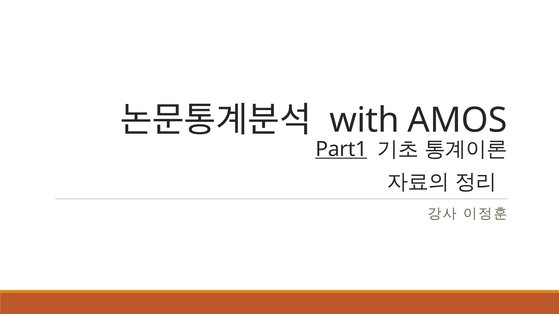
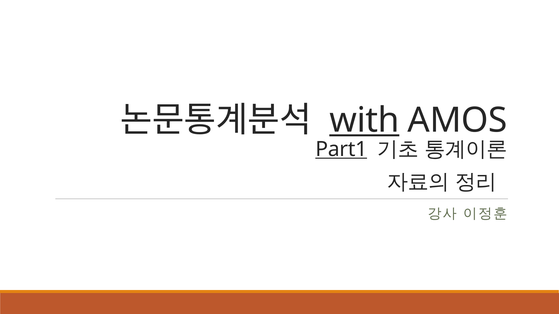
with underline: none -> present
